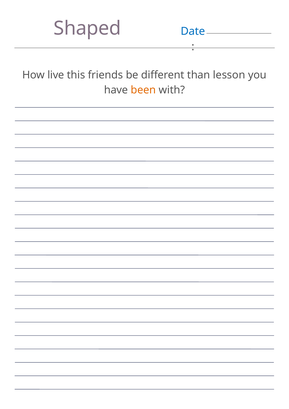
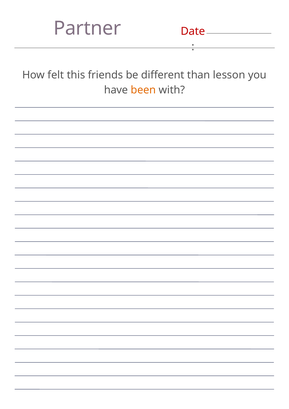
Shaped: Shaped -> Partner
Date colour: blue -> red
live: live -> felt
